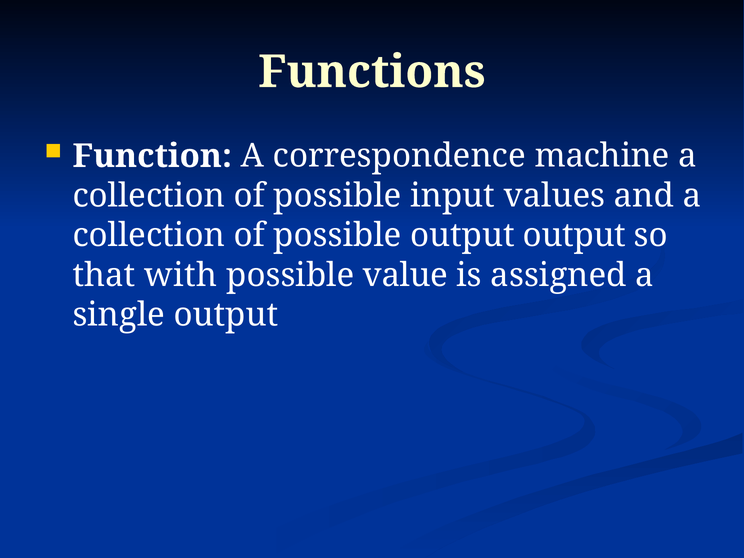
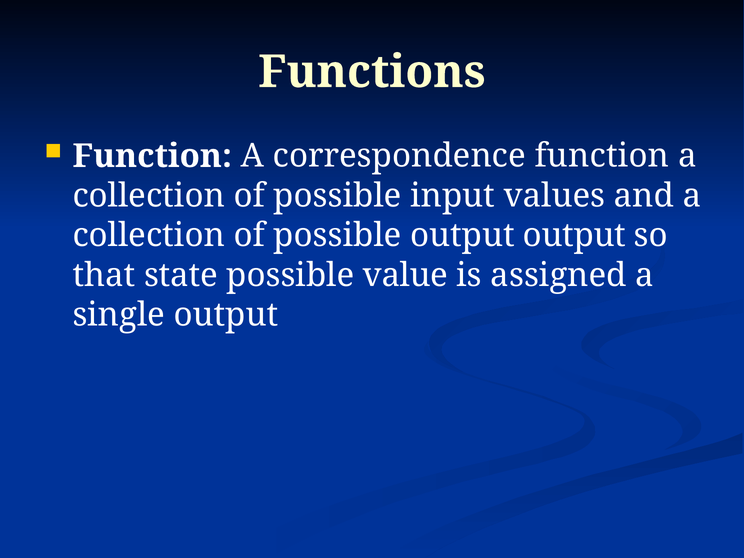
correspondence machine: machine -> function
with: with -> state
